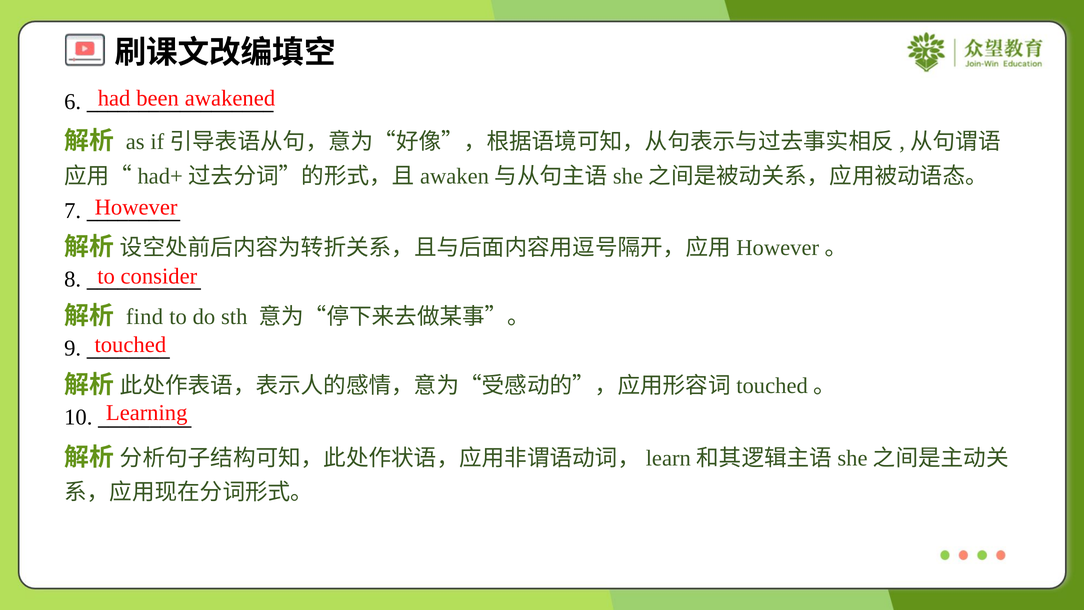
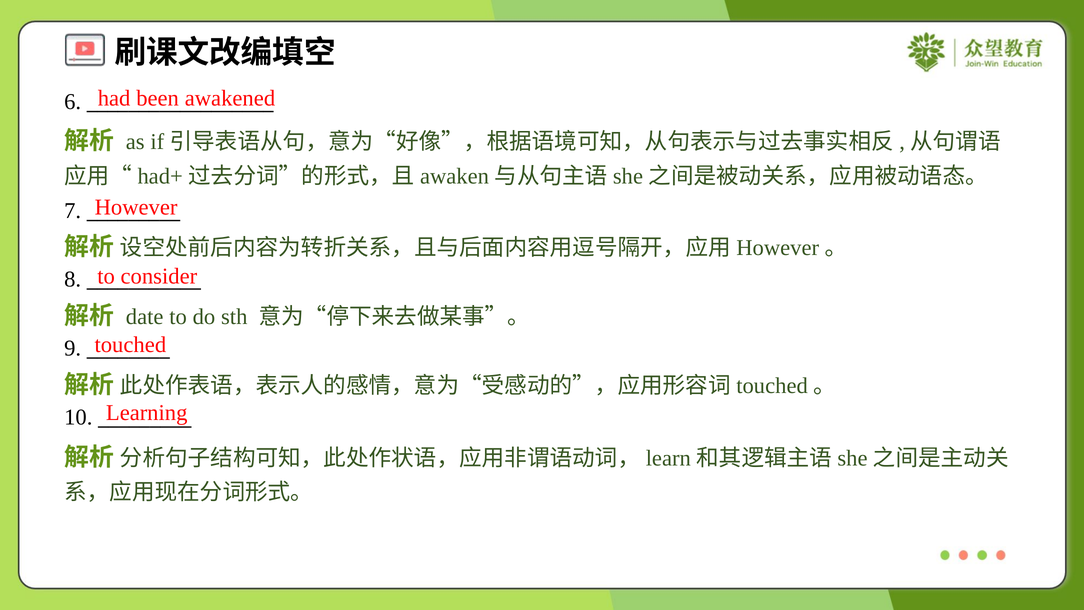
find: find -> date
